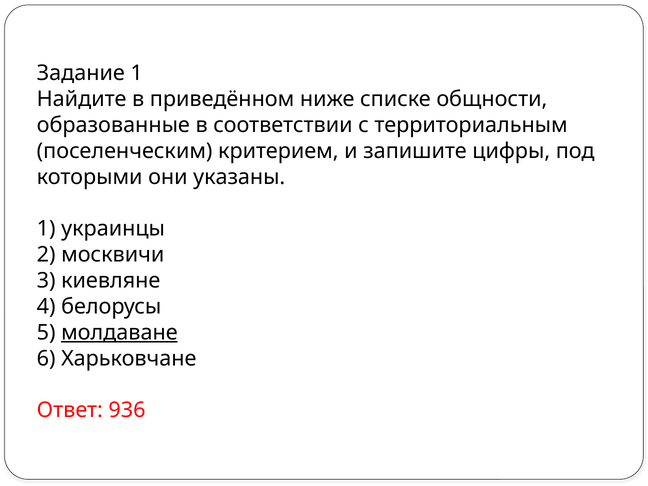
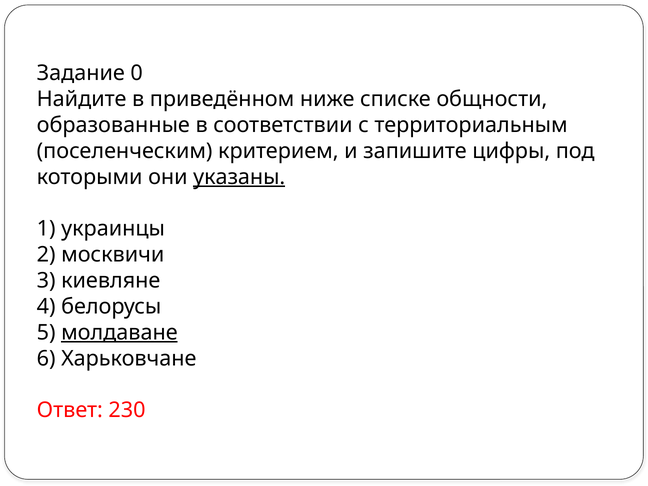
Задание 1: 1 -> 0
указаны underline: none -> present
936: 936 -> 230
